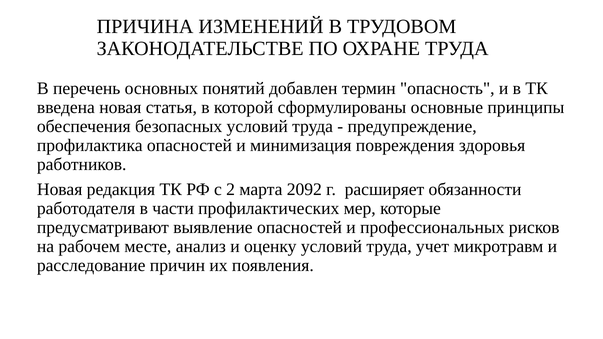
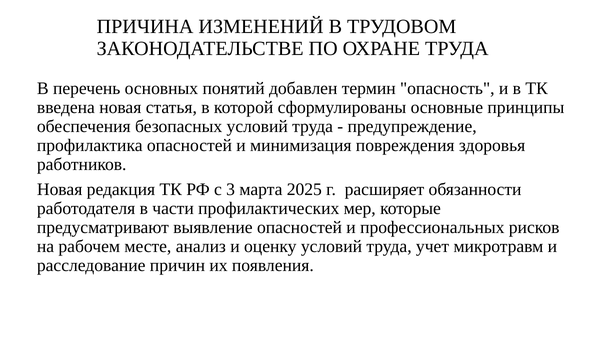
2: 2 -> 3
2092: 2092 -> 2025
